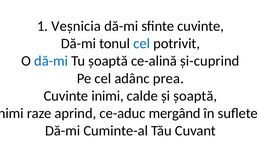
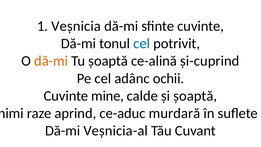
dă-mi at (51, 61) colour: blue -> orange
prea: prea -> ochii
Cuvinte inimi: inimi -> mine
mergând: mergând -> murdară
Cuminte-al: Cuminte-al -> Veșnicia-al
